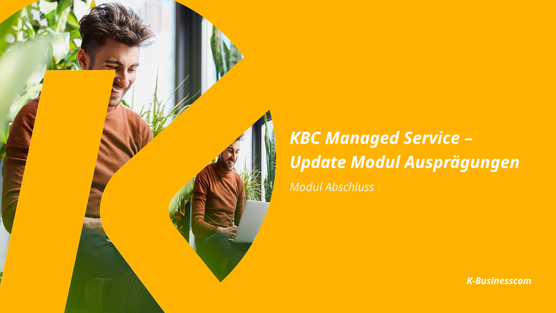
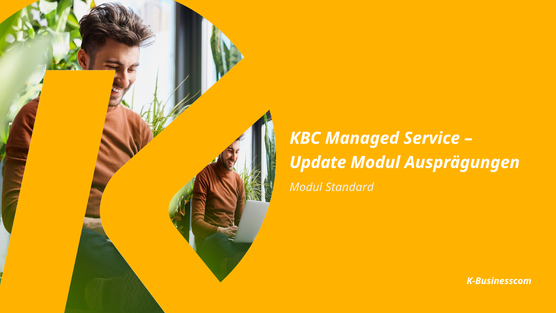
Abschluss: Abschluss -> Standard
